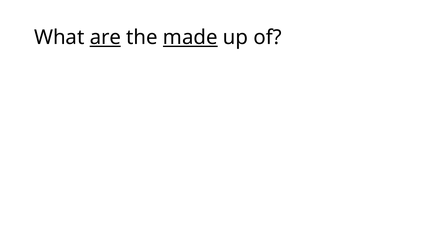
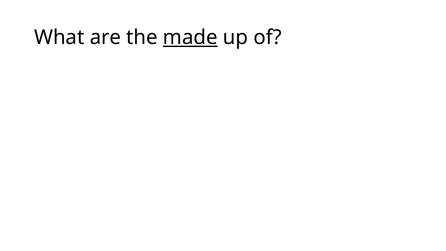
are underline: present -> none
